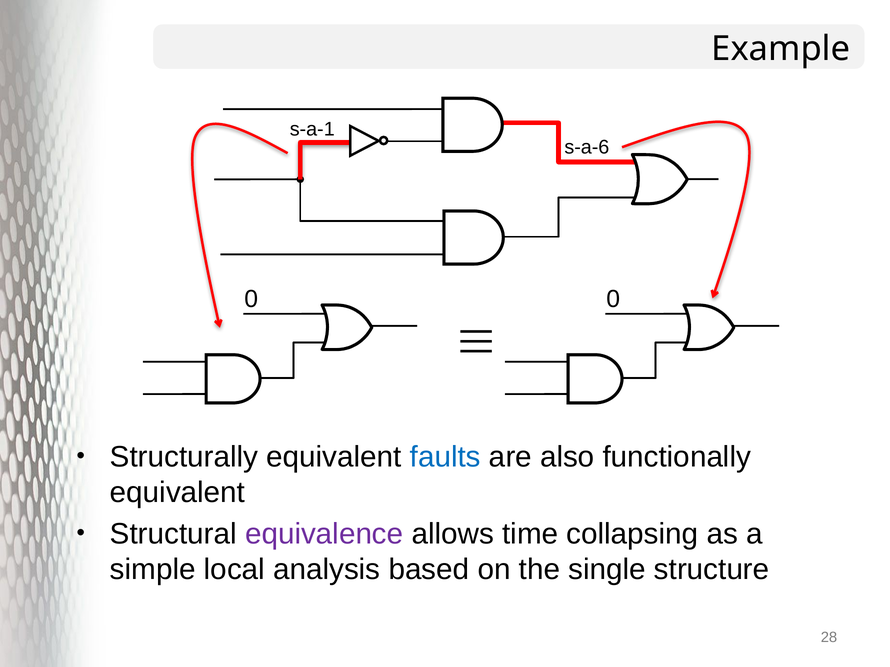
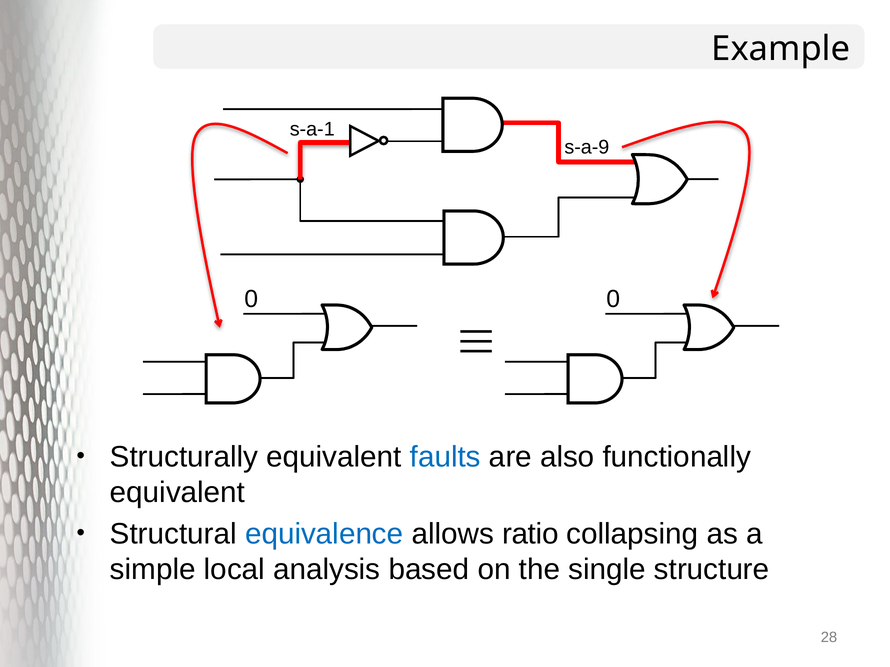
s-a-6: s-a-6 -> s-a-9
equivalence colour: purple -> blue
time: time -> ratio
